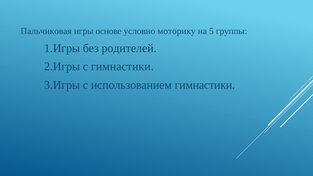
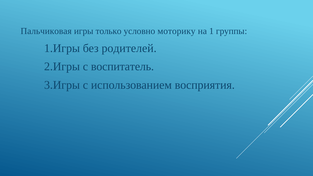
основе: основе -> только
5: 5 -> 1
с гимнастики: гимнастики -> воспитатель
использованием гимнастики: гимнастики -> восприятия
